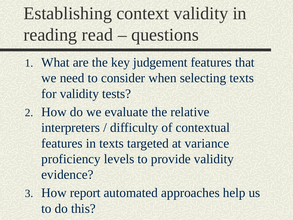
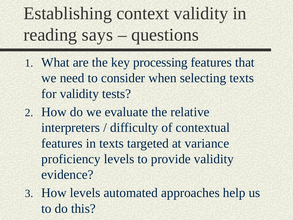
read: read -> says
judgement: judgement -> processing
How report: report -> levels
